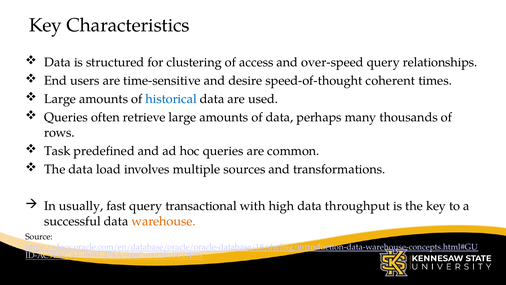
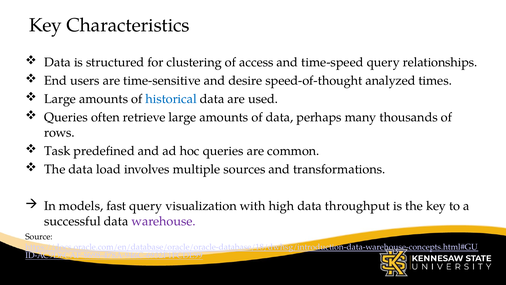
over-speed: over-speed -> time-speed
coherent: coherent -> analyzed
usually: usually -> models
transactional: transactional -> visualization
warehouse colour: orange -> purple
